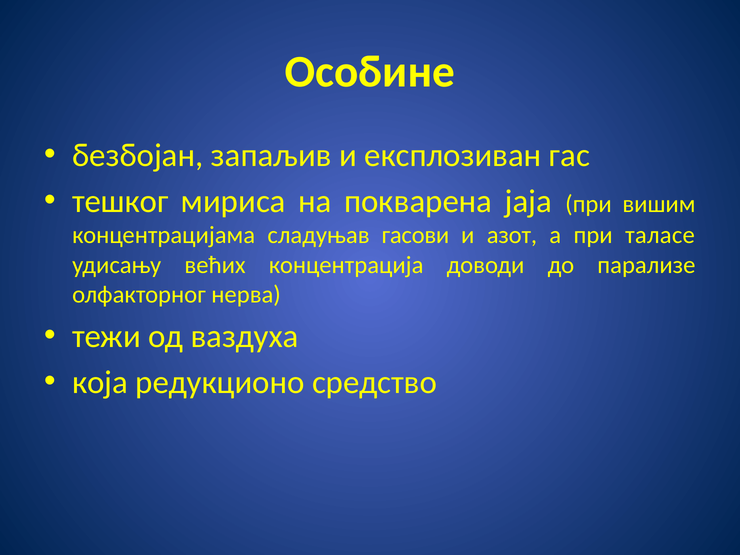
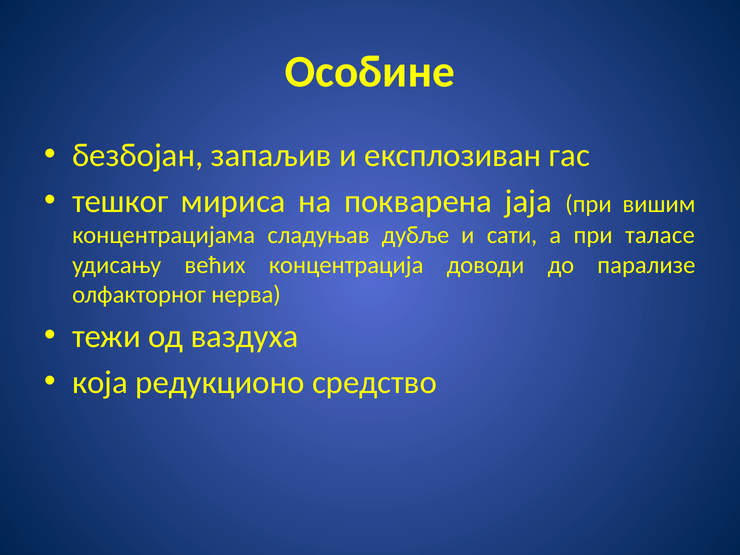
гасови: гасови -> дубље
азот: азот -> сати
